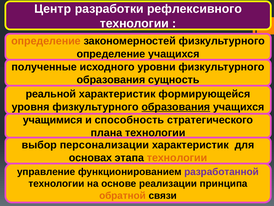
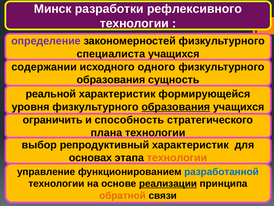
Центр: Центр -> Минск
определение at (46, 41) colour: orange -> purple
определение at (111, 54): определение -> специалиста
полученные: полученные -> содержании
уровни: уровни -> одного
учащимися: учащимися -> ограничить
персонализации: персонализации -> репродуктивный
разработанной colour: purple -> blue
реализации underline: none -> present
